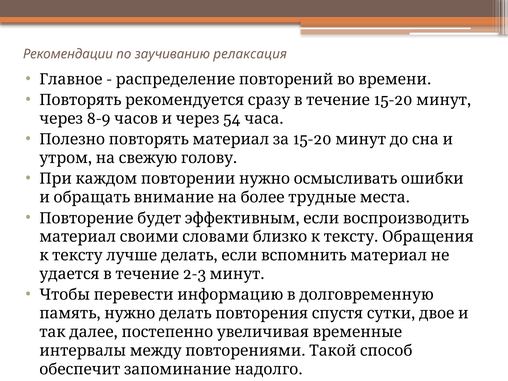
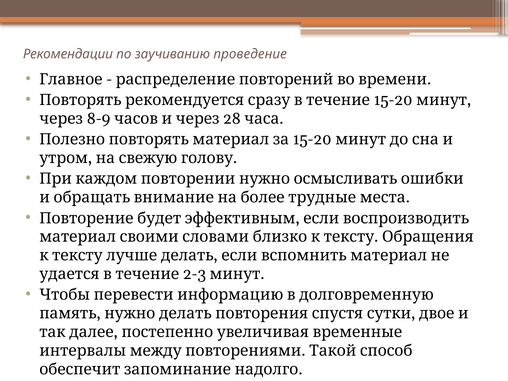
релаксация: релаксация -> проведение
54: 54 -> 28
